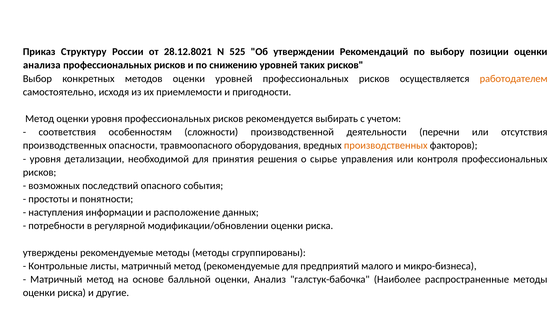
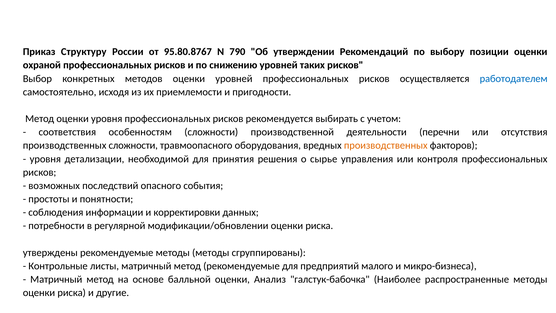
28.12.8021: 28.12.8021 -> 95.80.8767
525: 525 -> 790
анализа: анализа -> охраной
работодателем colour: orange -> blue
производственных опасности: опасности -> сложности
наступления: наступления -> соблюдения
расположение: расположение -> корректировки
